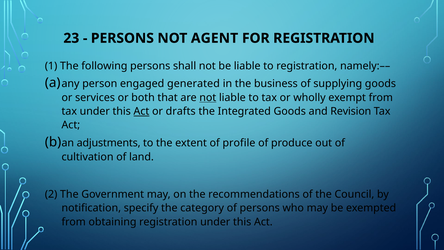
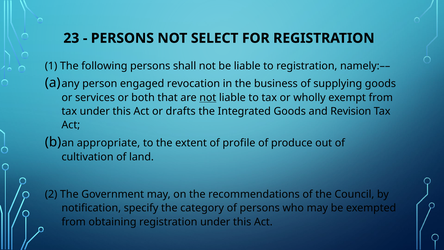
AGENT: AGENT -> SELECT
generated: generated -> revocation
Act at (141, 111) underline: present -> none
adjustments: adjustments -> appropriate
